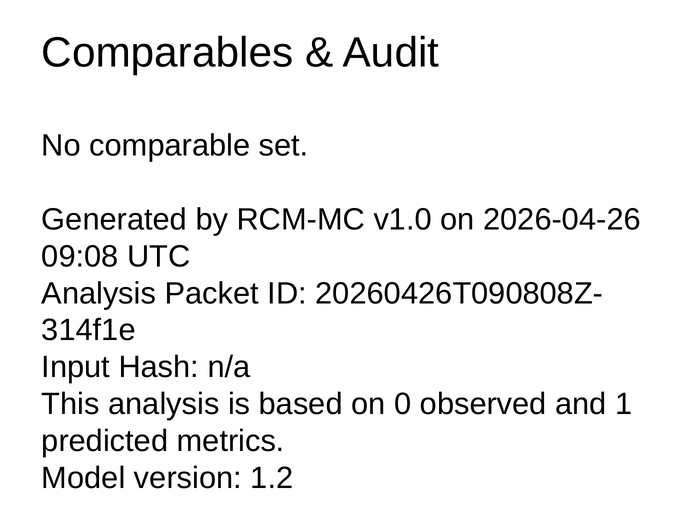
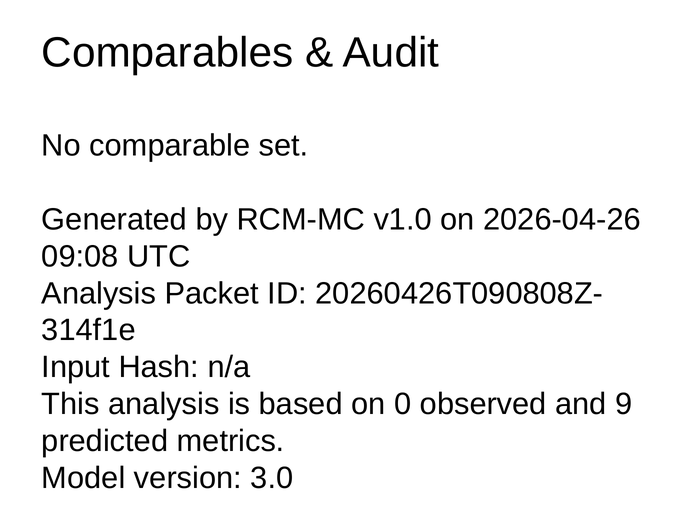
1: 1 -> 9
1.2: 1.2 -> 3.0
